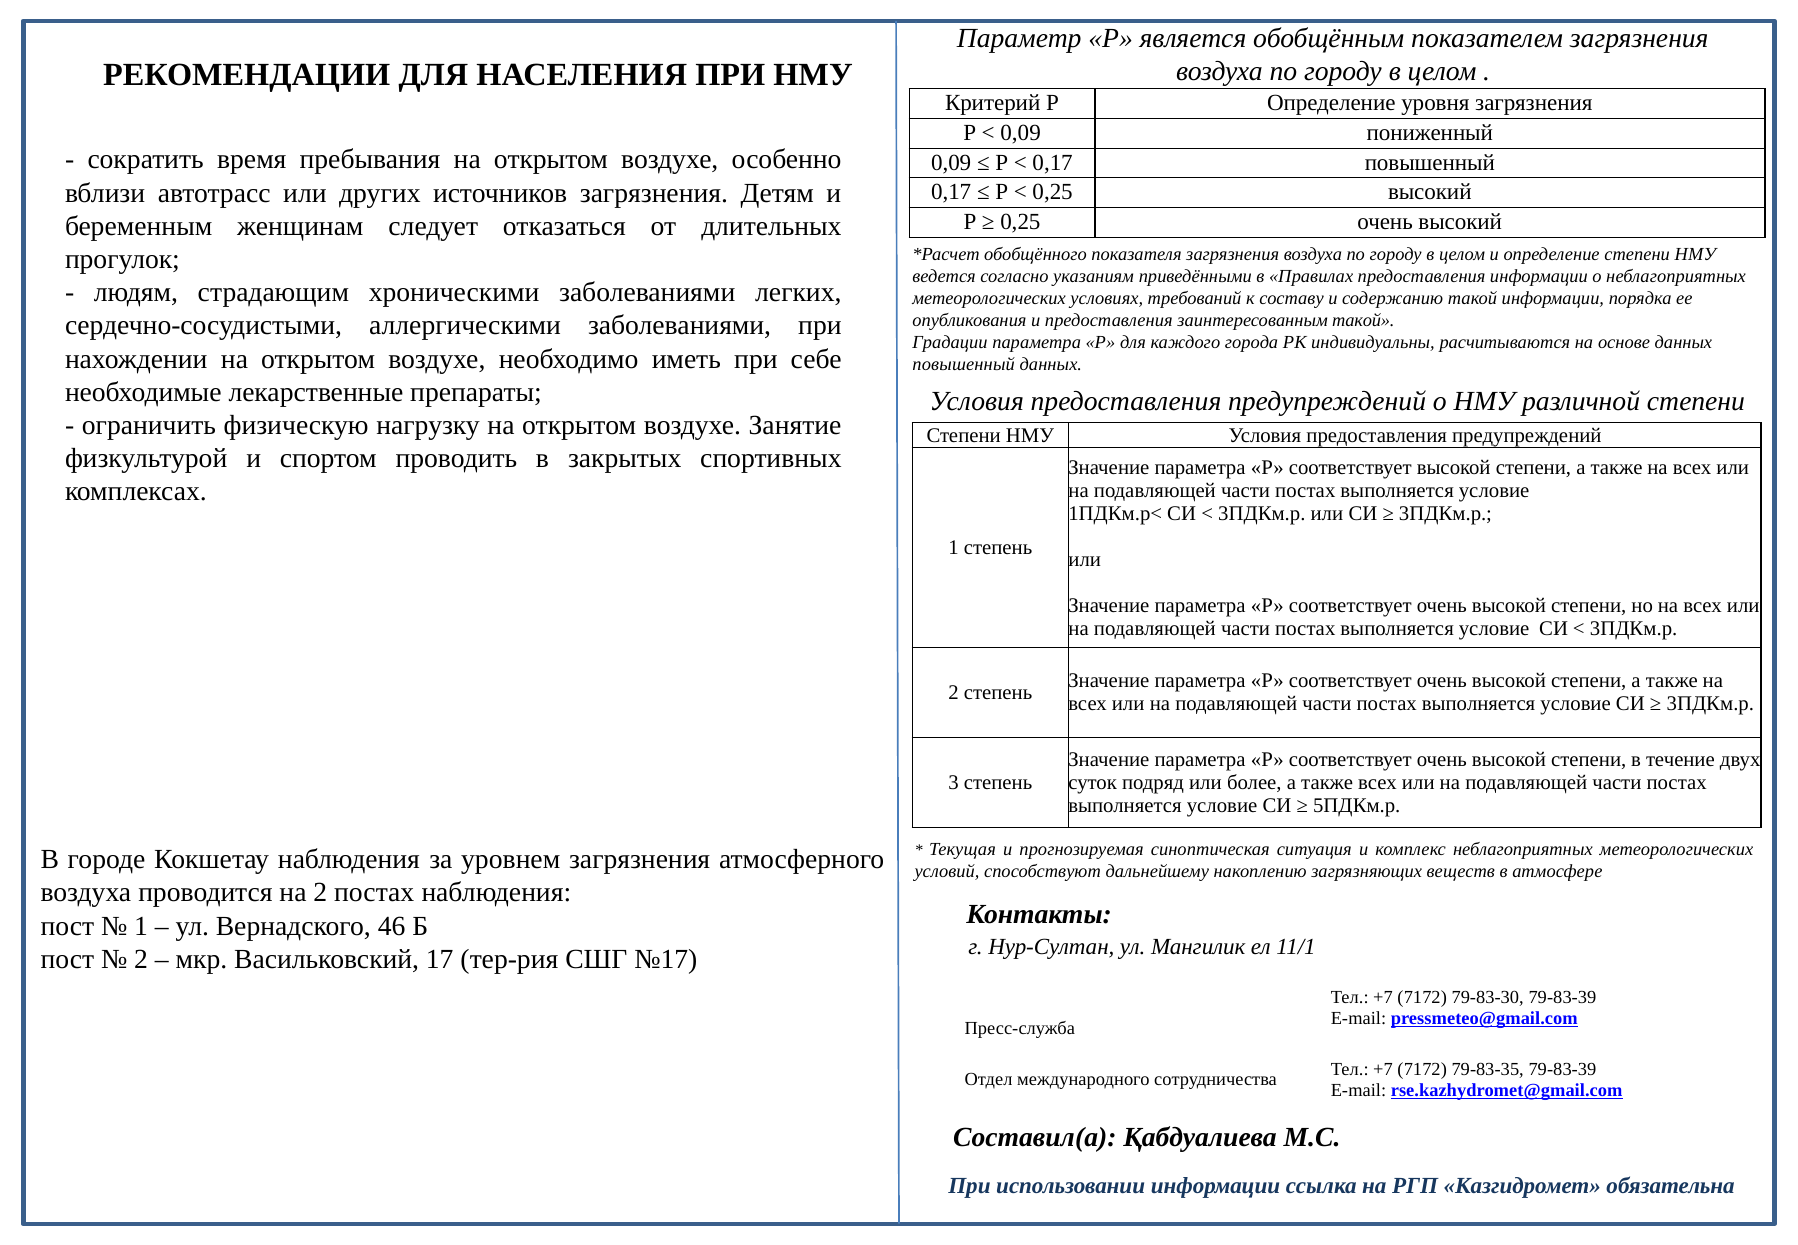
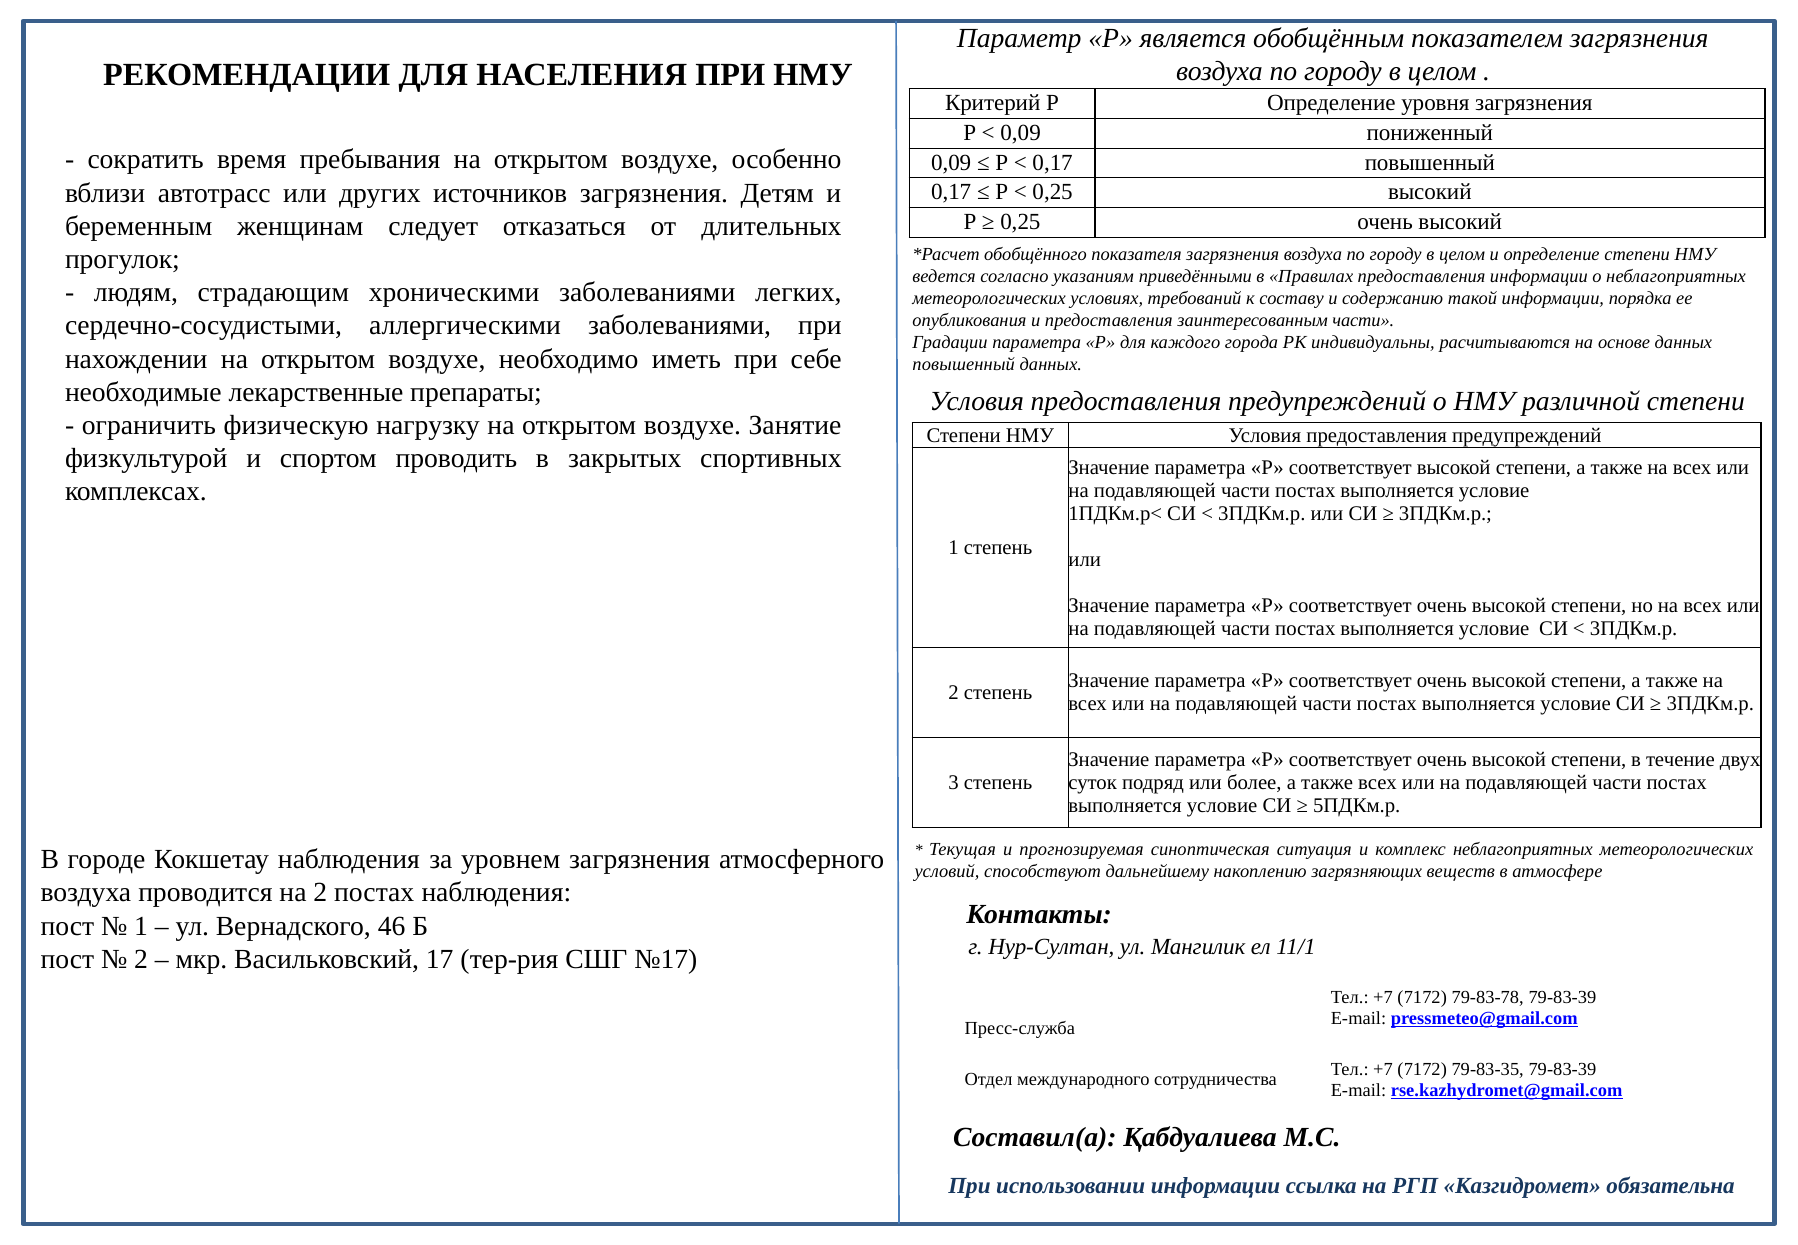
заинтересованным такой: такой -> части
79-83-30: 79-83-30 -> 79-83-78
